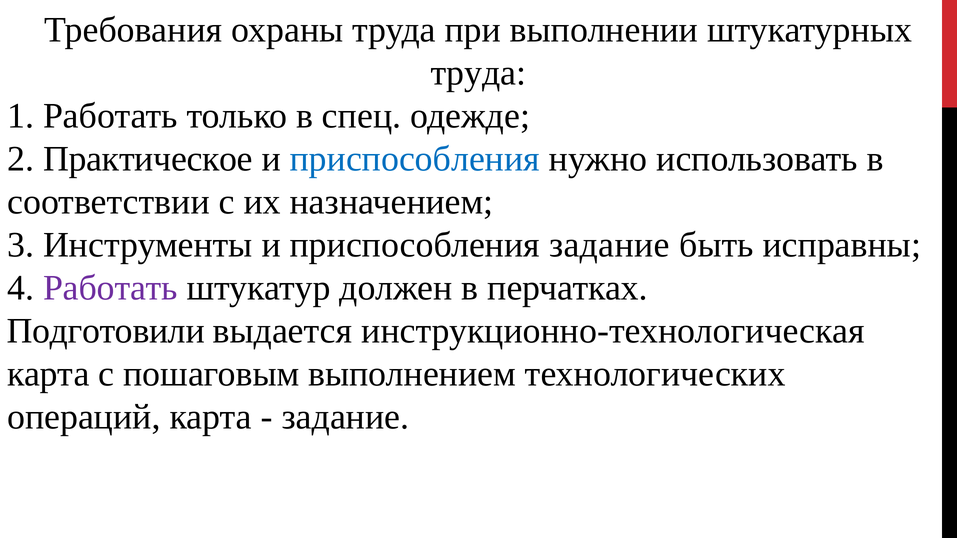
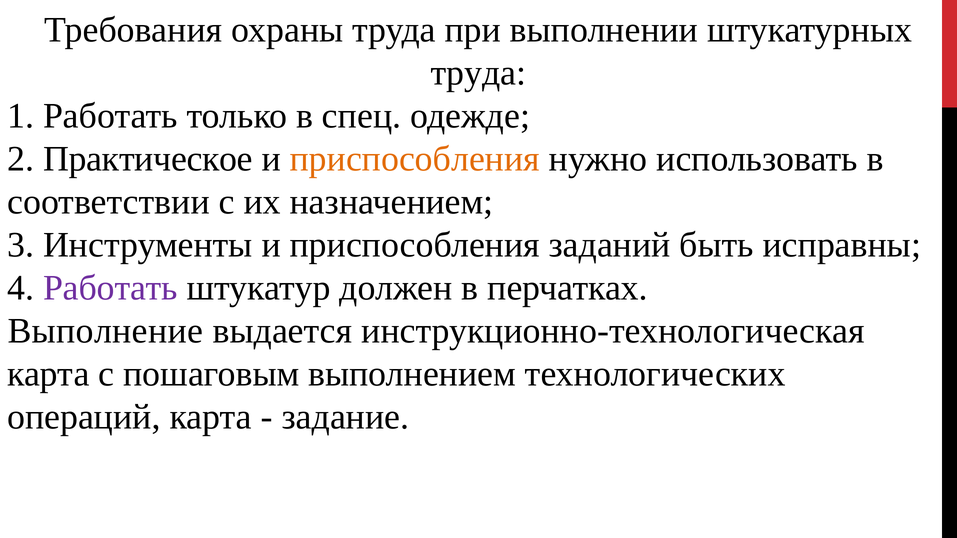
приспособления at (415, 159) colour: blue -> orange
приспособления задание: задание -> заданий
Подготовили: Подготовили -> Выполнение
